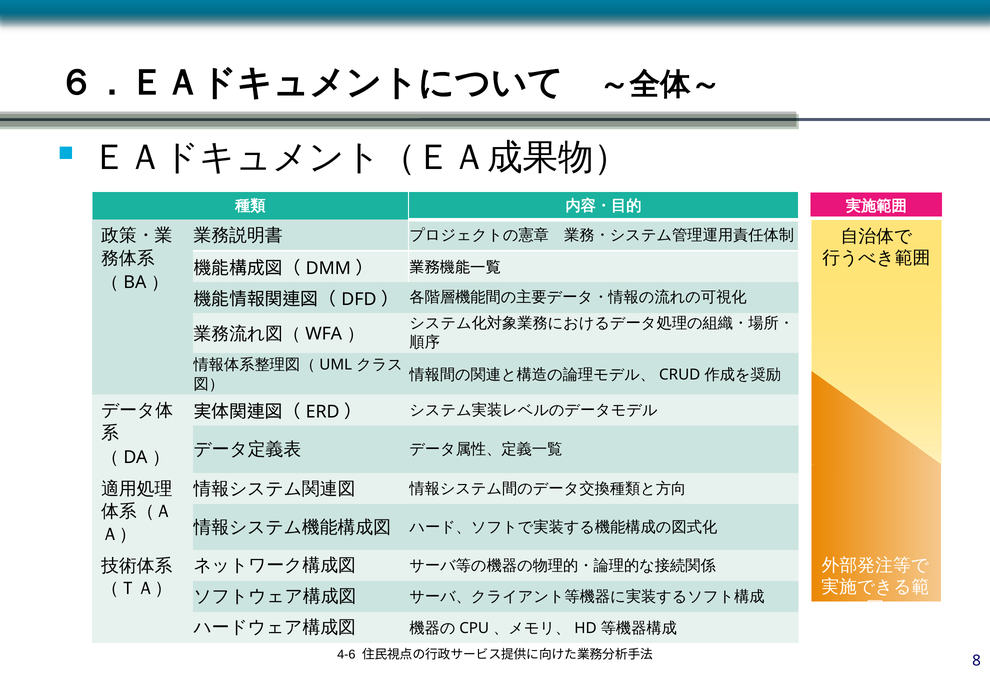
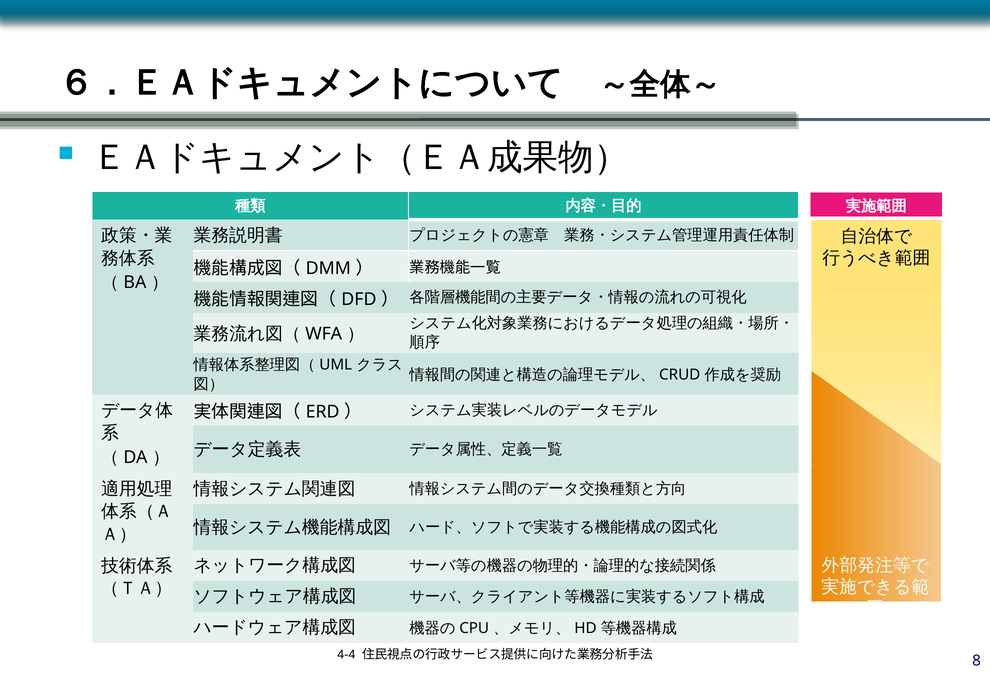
4-6: 4-6 -> 4-4
